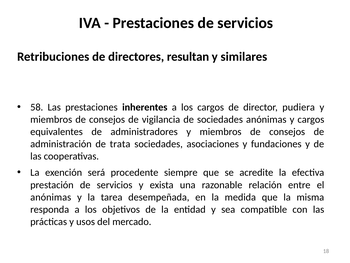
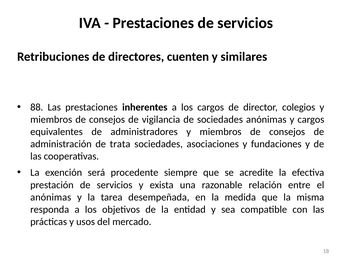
resultan: resultan -> cuenten
58: 58 -> 88
pudiera: pudiera -> colegios
